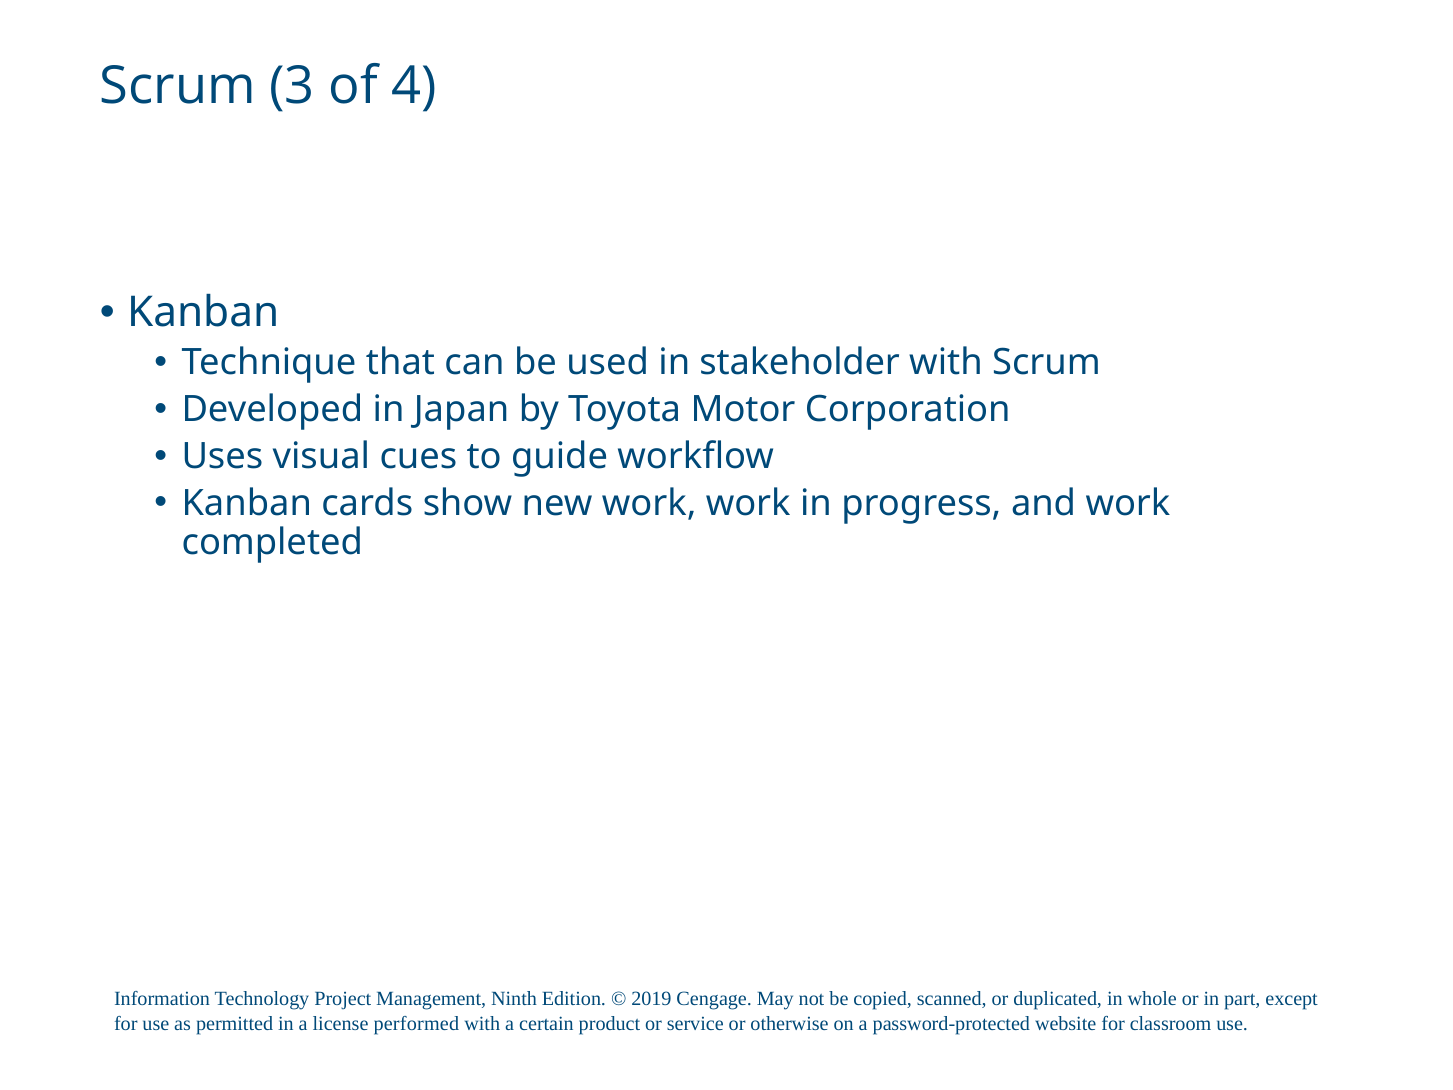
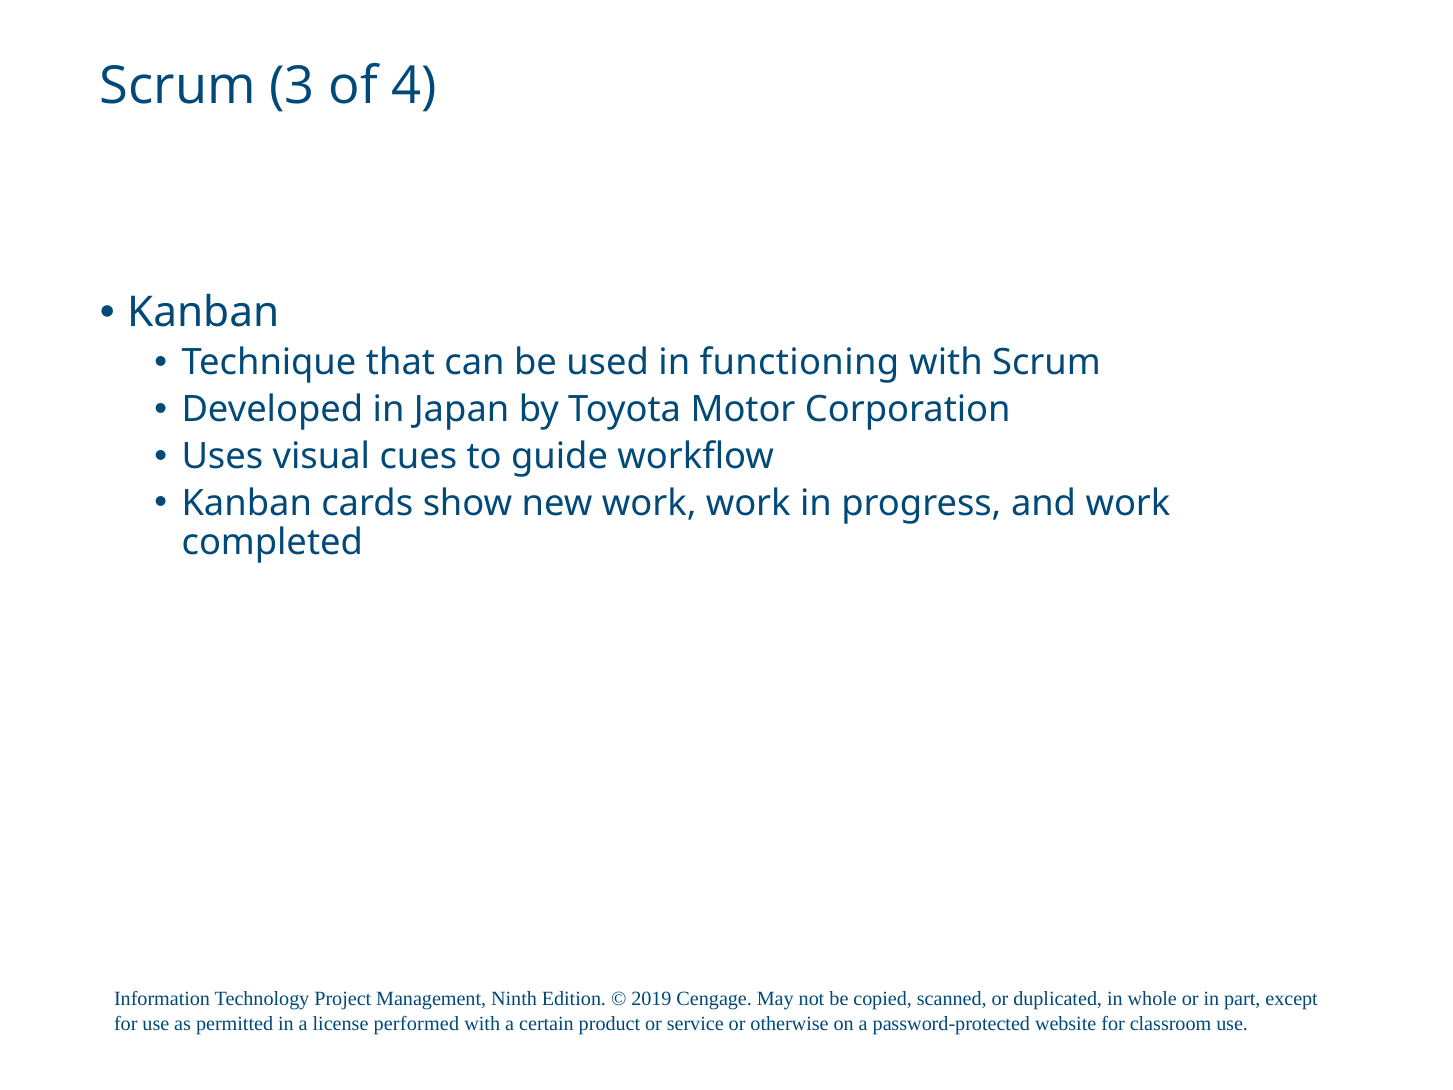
stakeholder: stakeholder -> functioning
